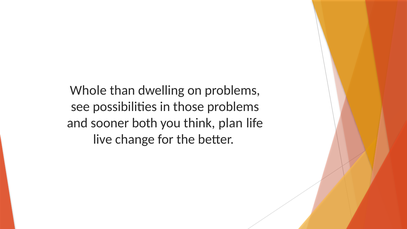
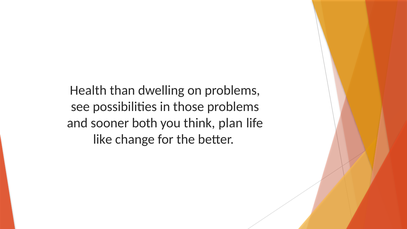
Whole: Whole -> Health
live: live -> like
